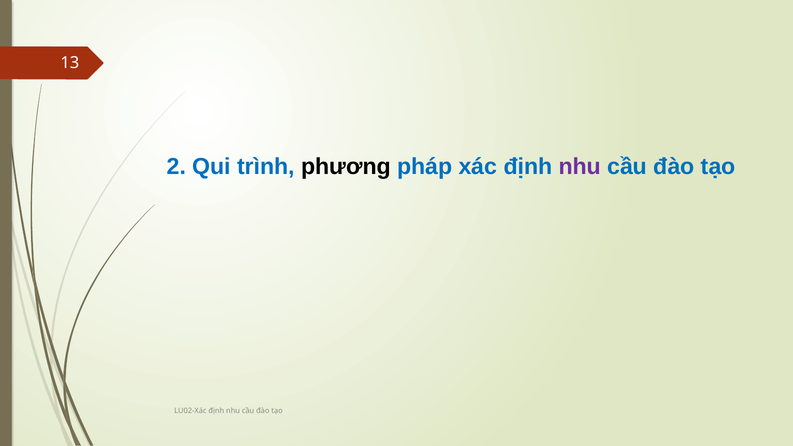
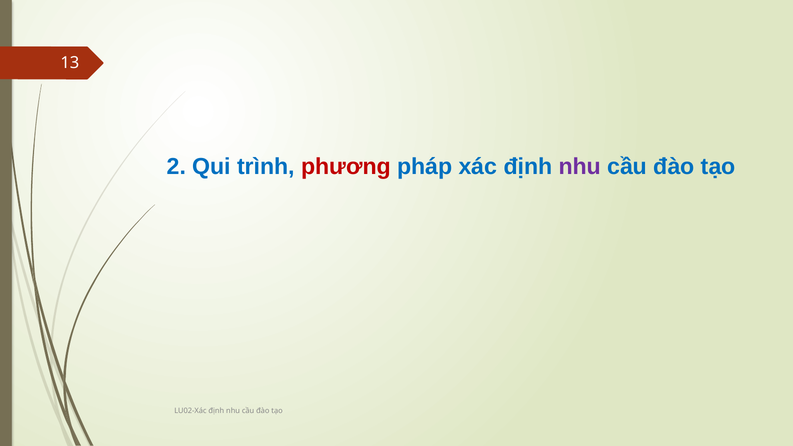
phương colour: black -> red
